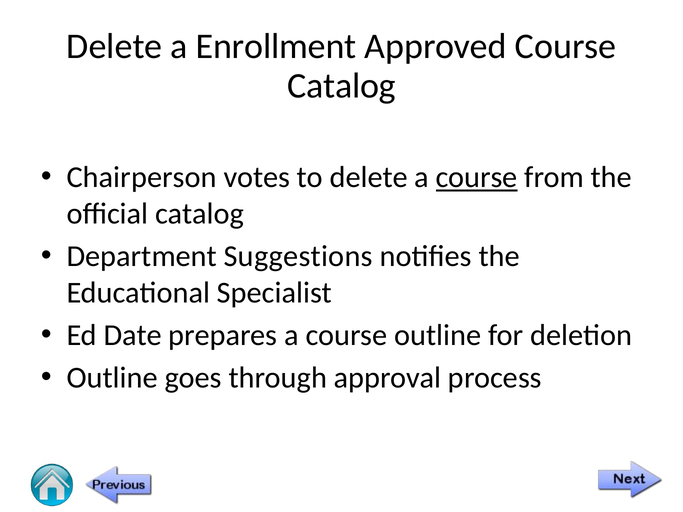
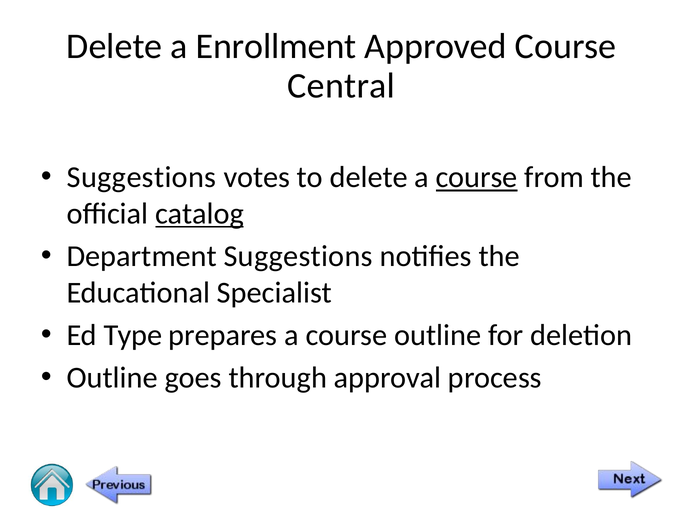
Catalog at (342, 86): Catalog -> Central
Chairperson at (142, 177): Chairperson -> Suggestions
catalog at (200, 214) underline: none -> present
Date: Date -> Type
